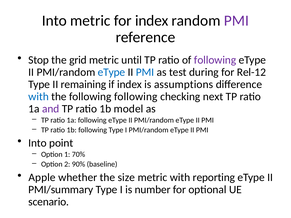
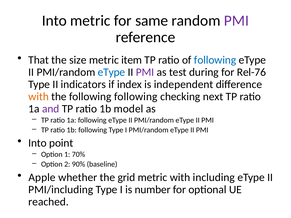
for index: index -> same
Stop: Stop -> That
grid: grid -> size
until: until -> item
following at (215, 60) colour: purple -> blue
PMI at (145, 72) colour: blue -> purple
Rel-12: Rel-12 -> Rel-76
remaining: remaining -> indicators
assumptions: assumptions -> independent
with at (39, 97) colour: blue -> orange
size: size -> grid
reporting: reporting -> including
PMI/summary: PMI/summary -> PMI/including
scenario: scenario -> reached
